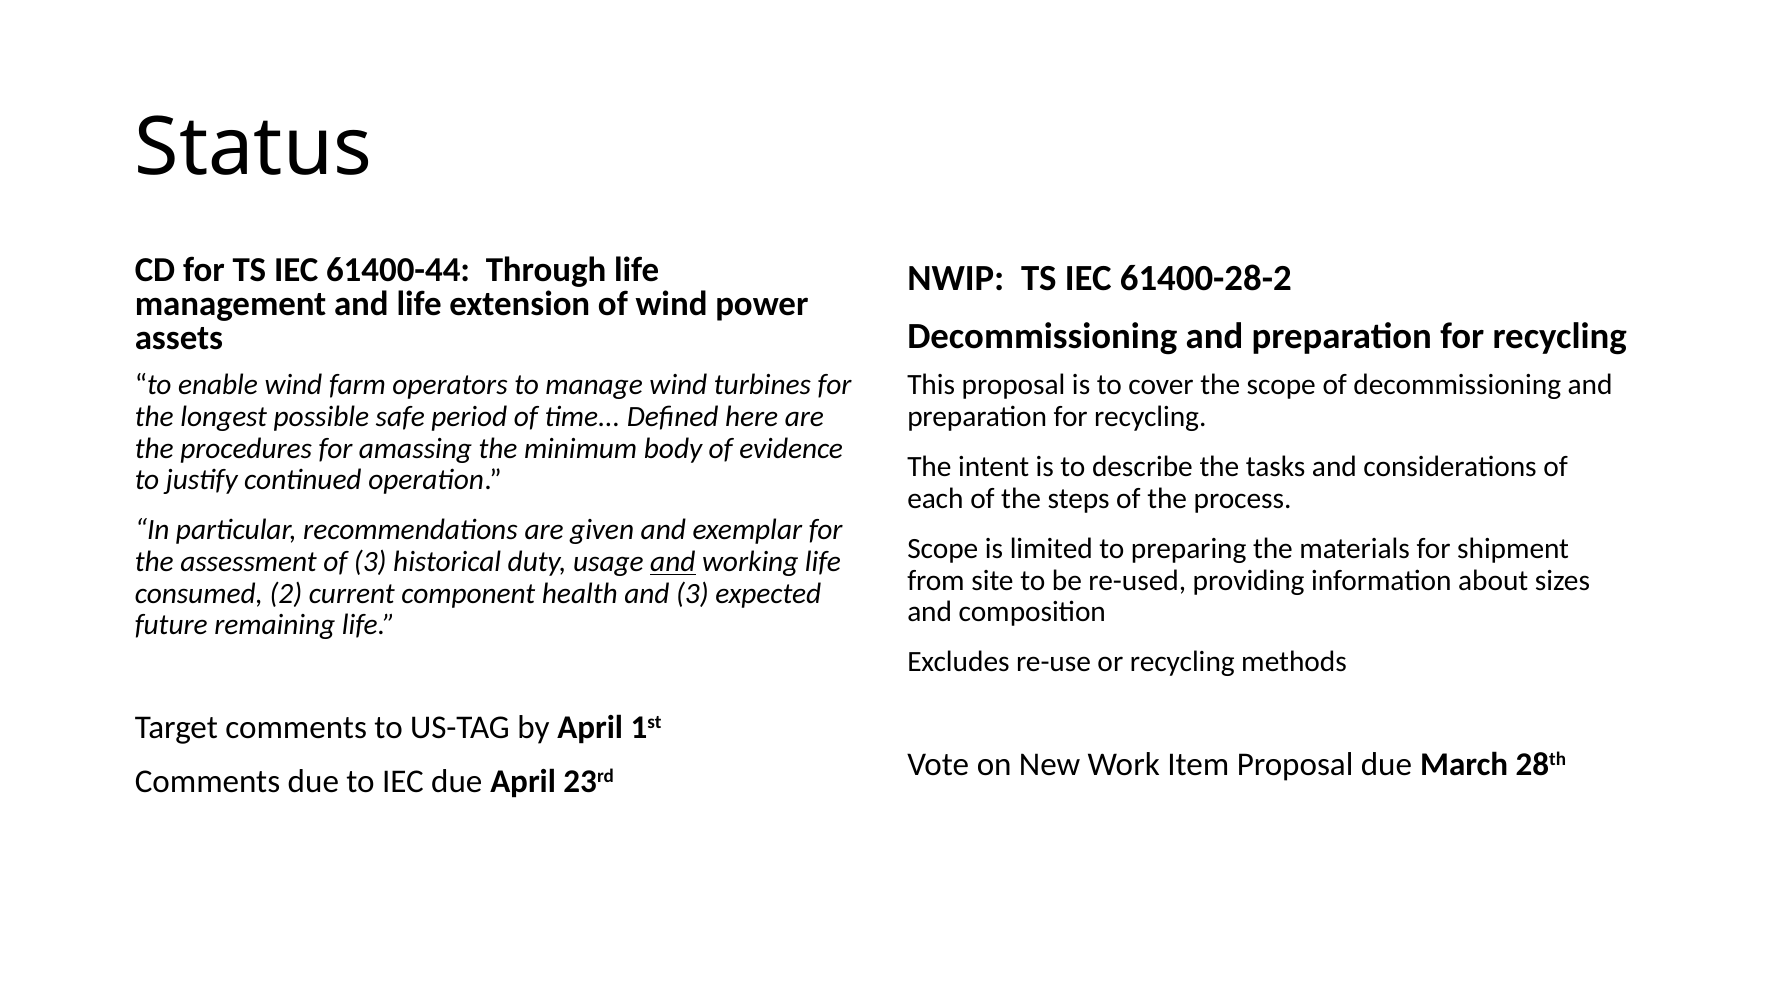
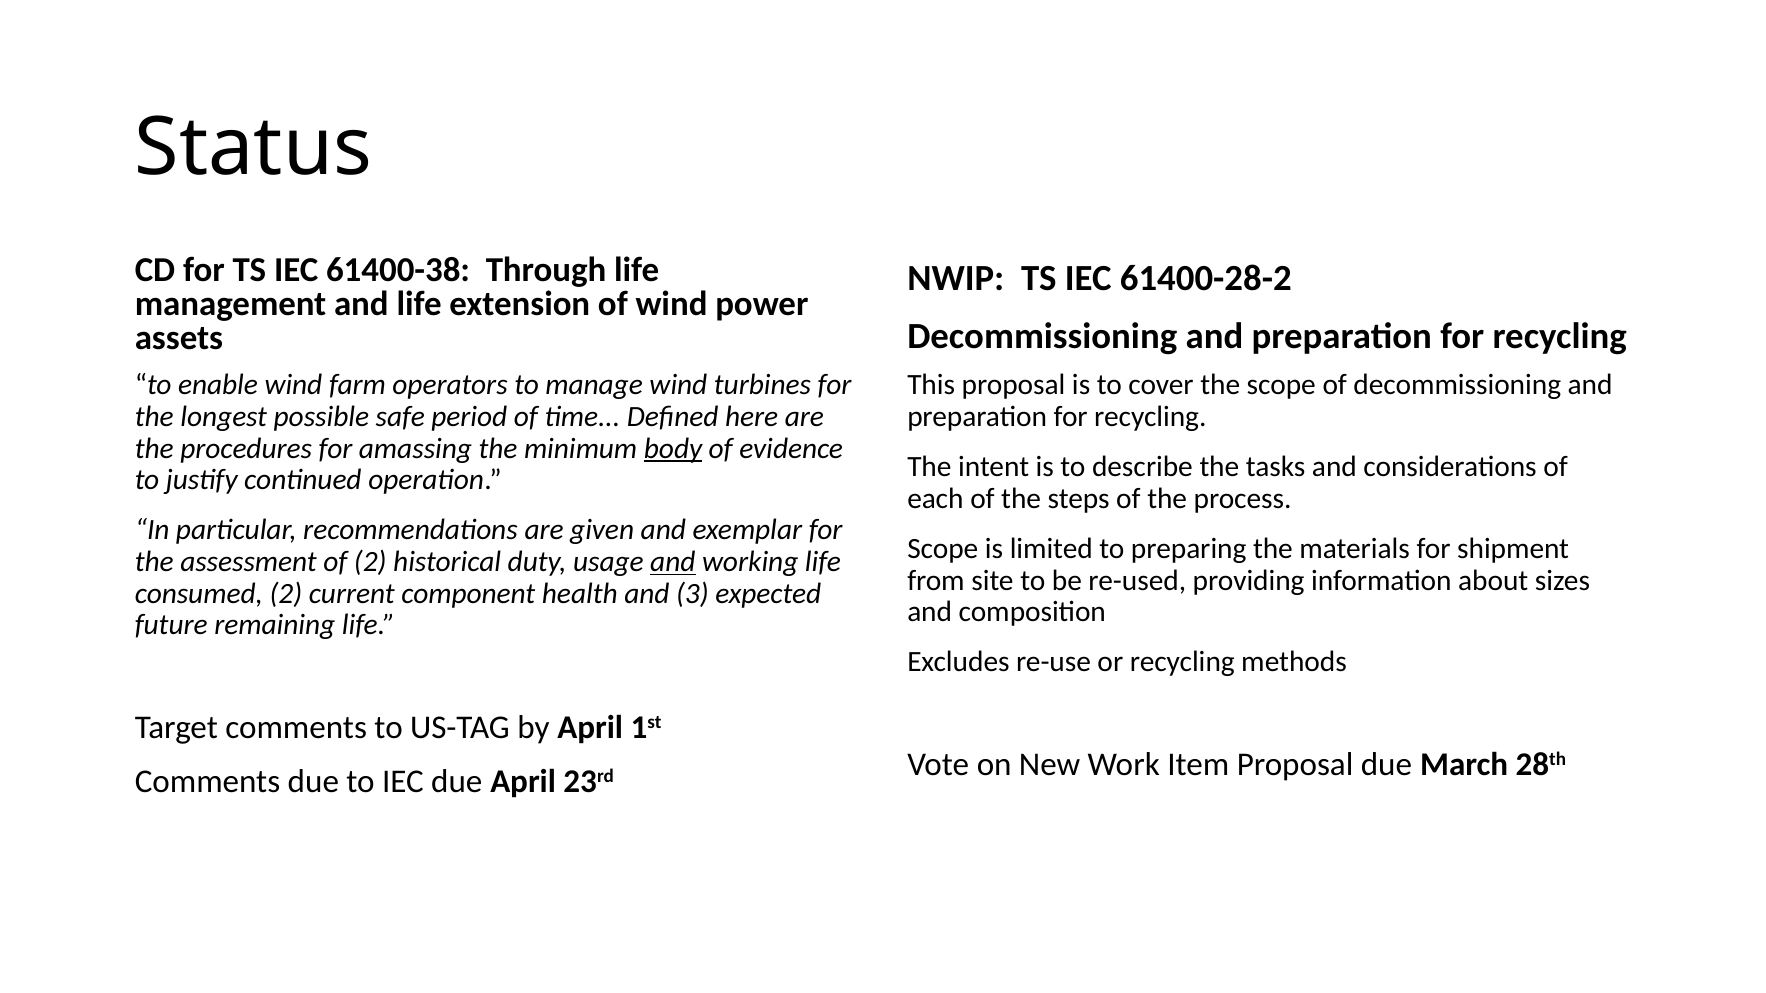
61400-44: 61400-44 -> 61400-38
body underline: none -> present
of 3: 3 -> 2
